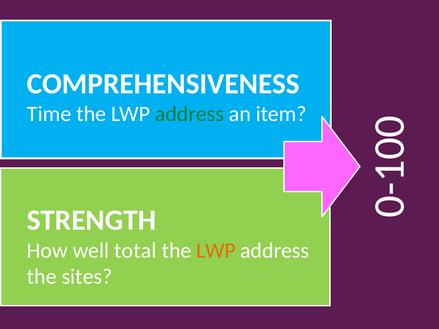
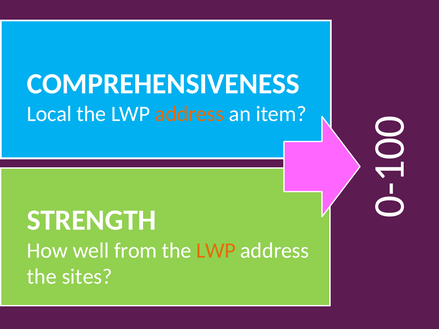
Time: Time -> Local
address at (189, 114) colour: green -> orange
total: total -> from
